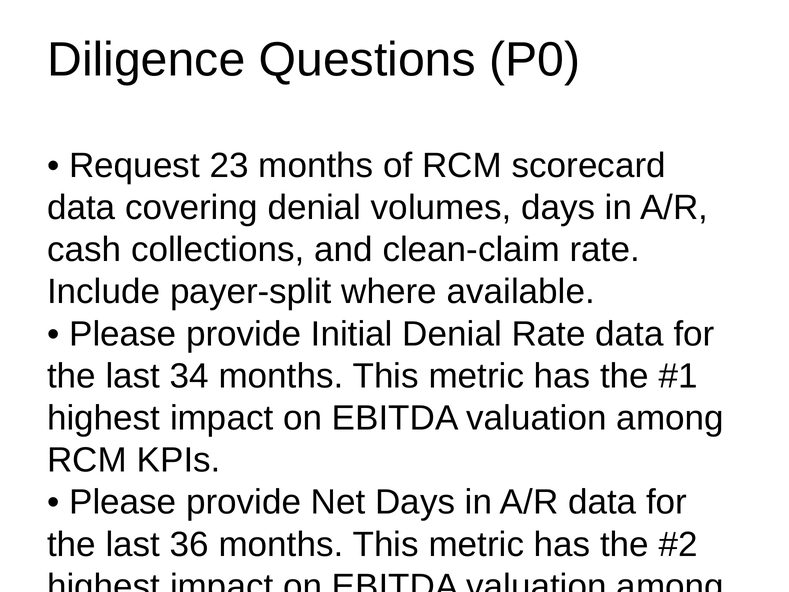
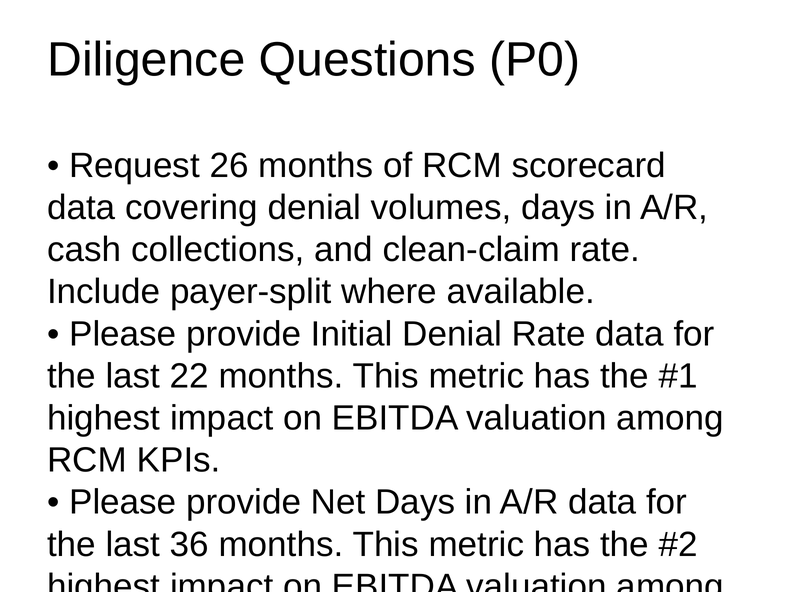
23: 23 -> 26
34: 34 -> 22
